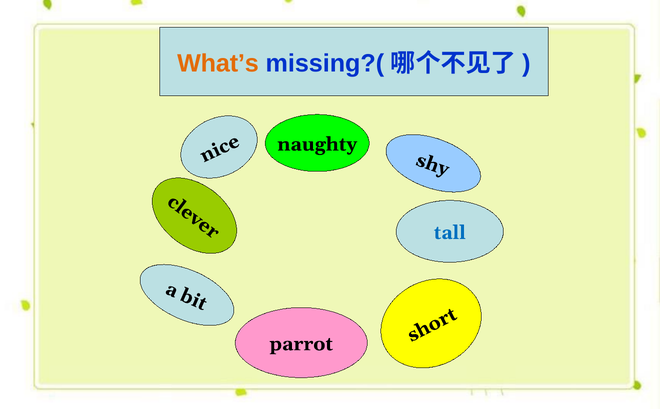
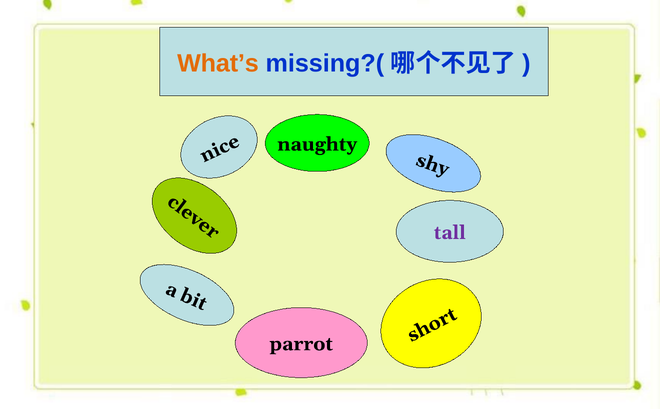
tall colour: blue -> purple
